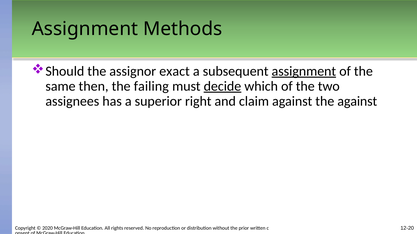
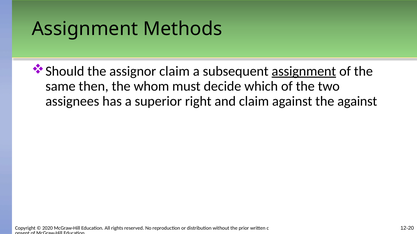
assignor exact: exact -> claim
failing: failing -> whom
decide underline: present -> none
